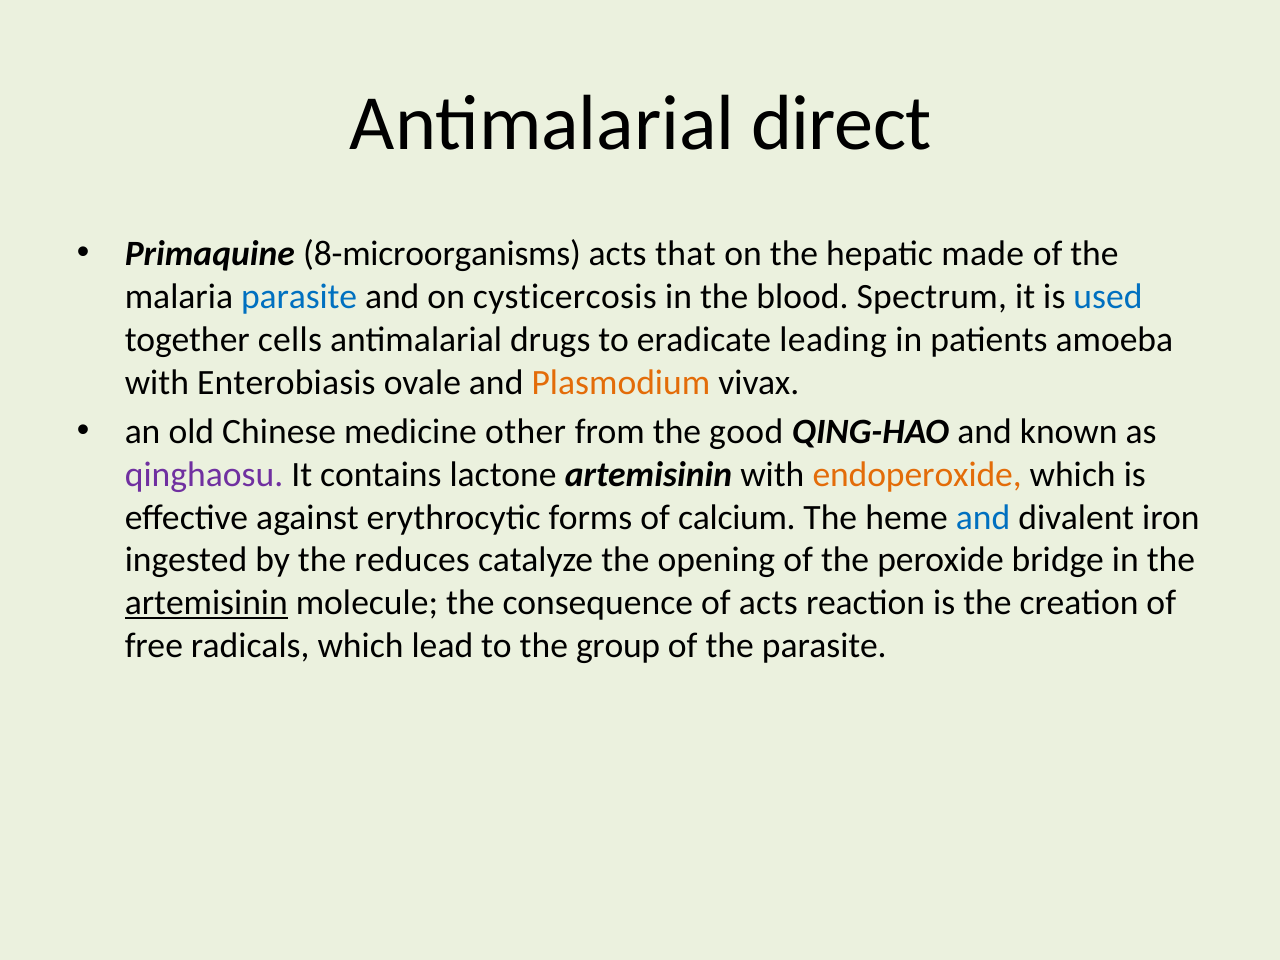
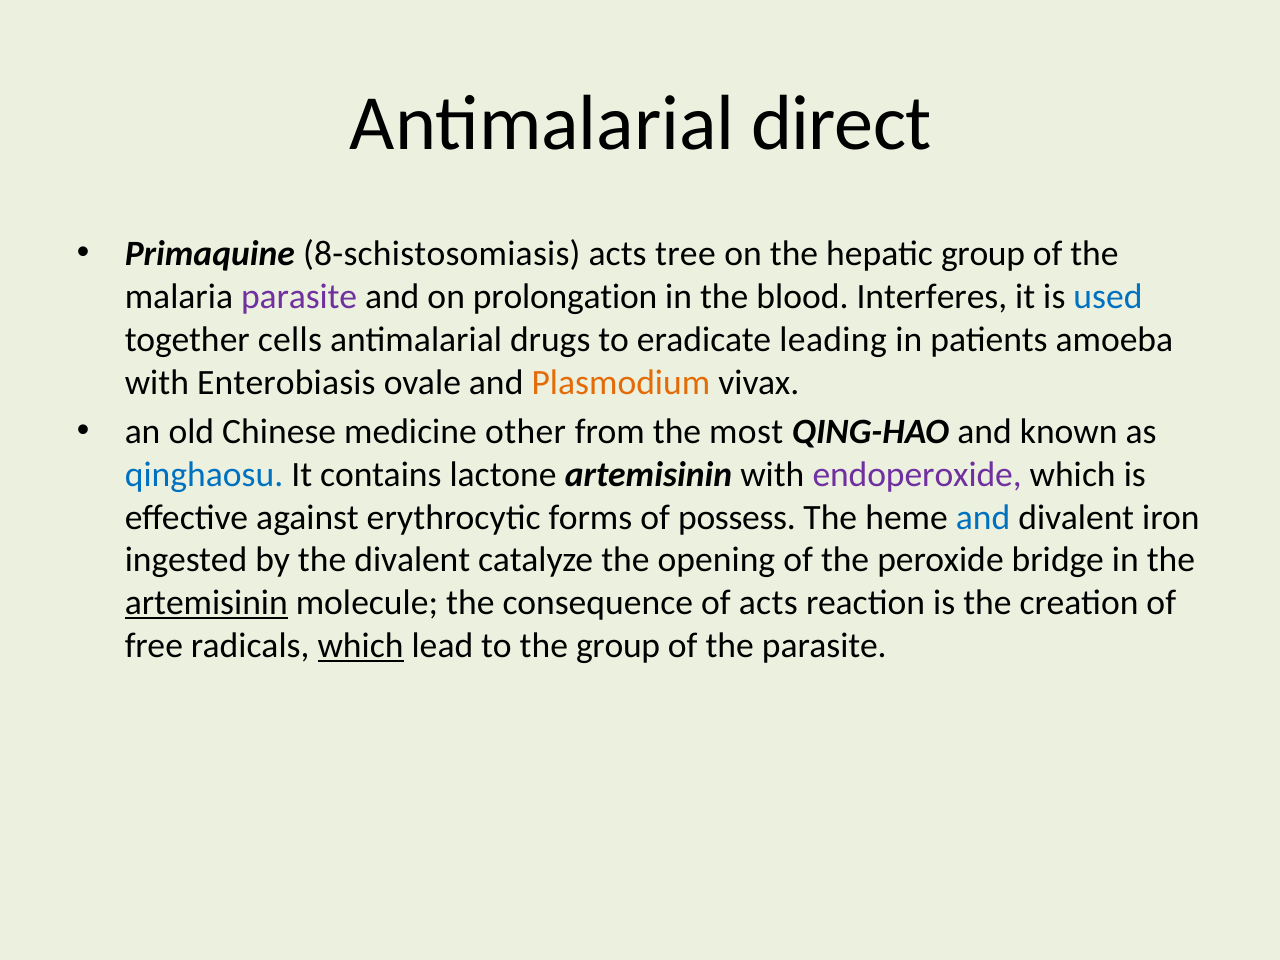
8-microorganisms: 8-microorganisms -> 8-schistosomiasis
that: that -> tree
hepatic made: made -> group
parasite at (299, 297) colour: blue -> purple
cysticercosis: cysticercosis -> prolongation
Spectrum: Spectrum -> Interferes
good: good -> most
qinghaosu colour: purple -> blue
endoperoxide colour: orange -> purple
calcium: calcium -> possess
the reduces: reduces -> divalent
which at (361, 645) underline: none -> present
